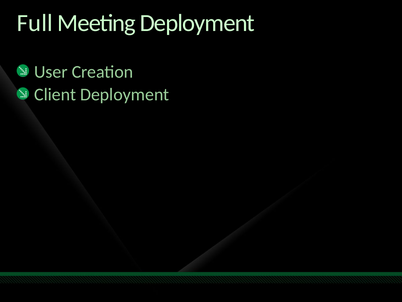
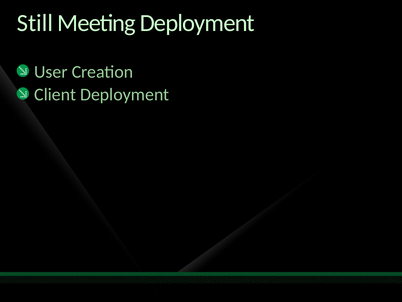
Full: Full -> Still
